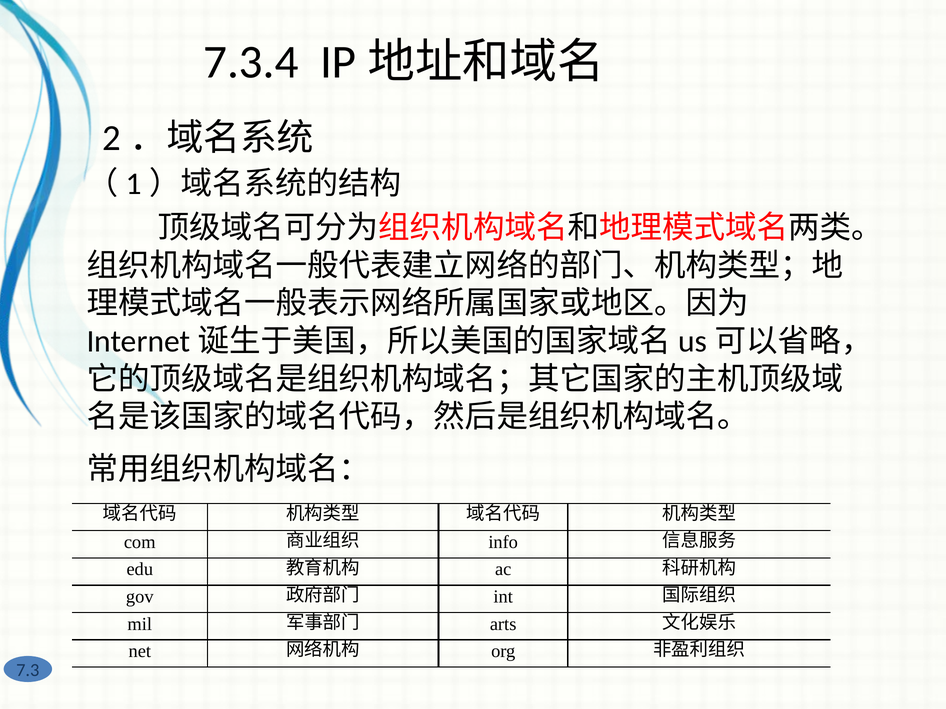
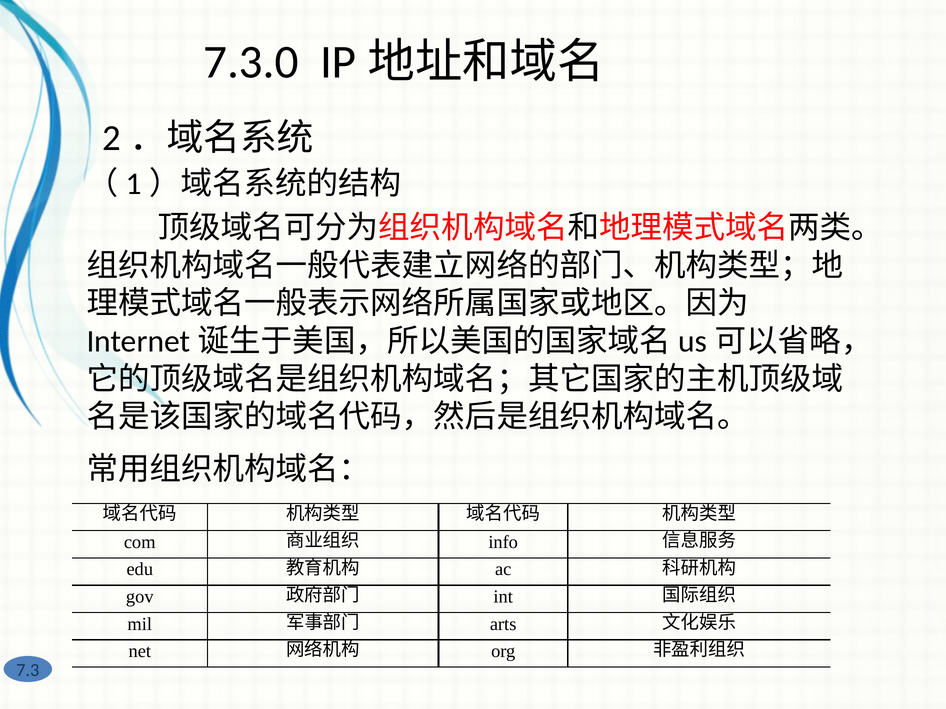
7.3.4: 7.3.4 -> 7.3.0
